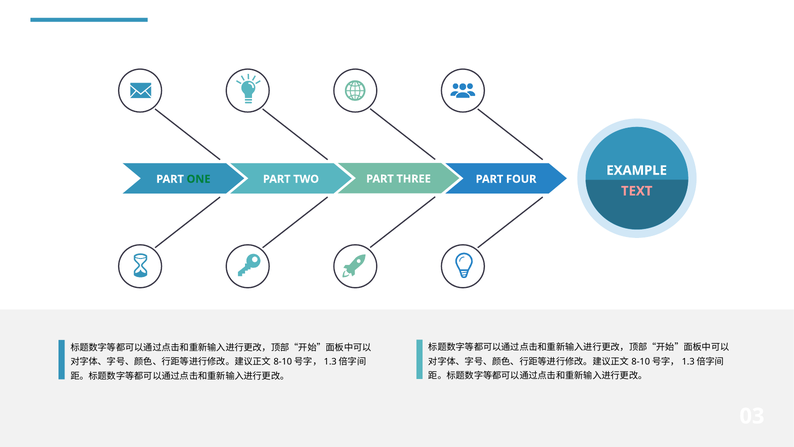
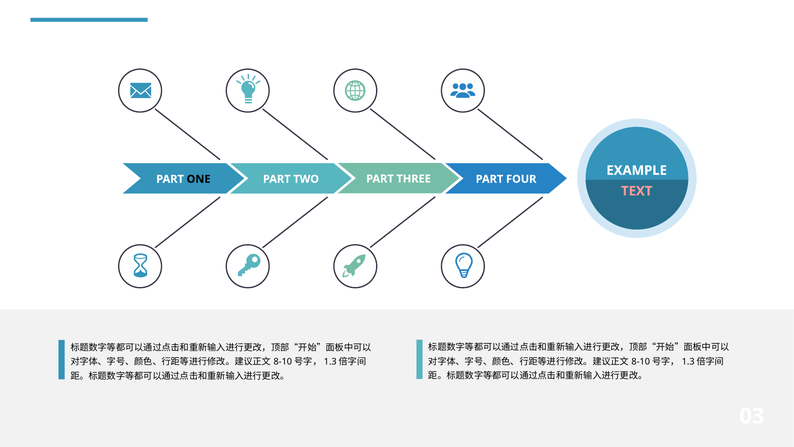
ONE colour: green -> black
